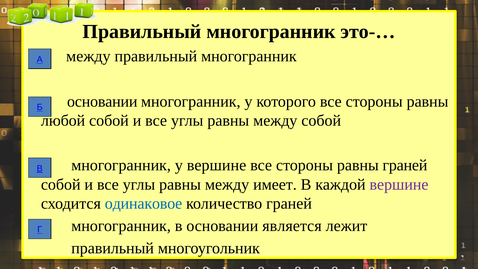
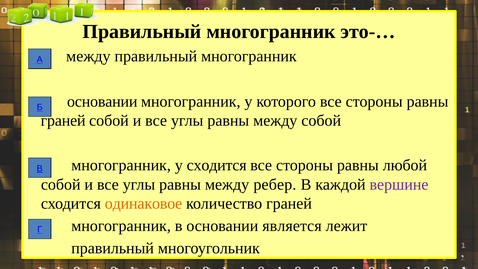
любой at (63, 121): любой -> граней
у вершине: вершине -> сходится
равны граней: граней -> любой
имеет: имеет -> ребер
одинаковое colour: blue -> orange
